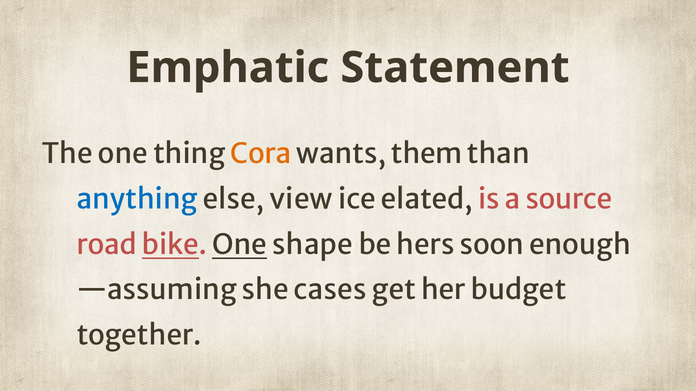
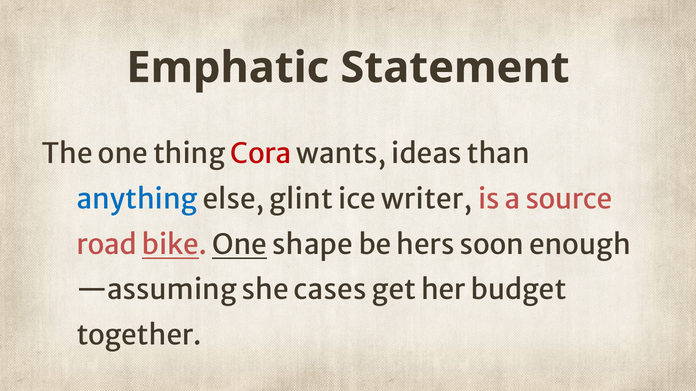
Cora colour: orange -> red
them: them -> ideas
view: view -> glint
elated: elated -> writer
